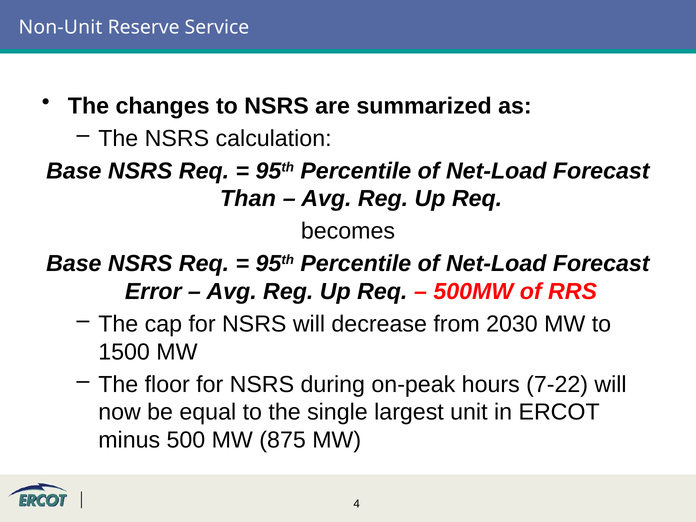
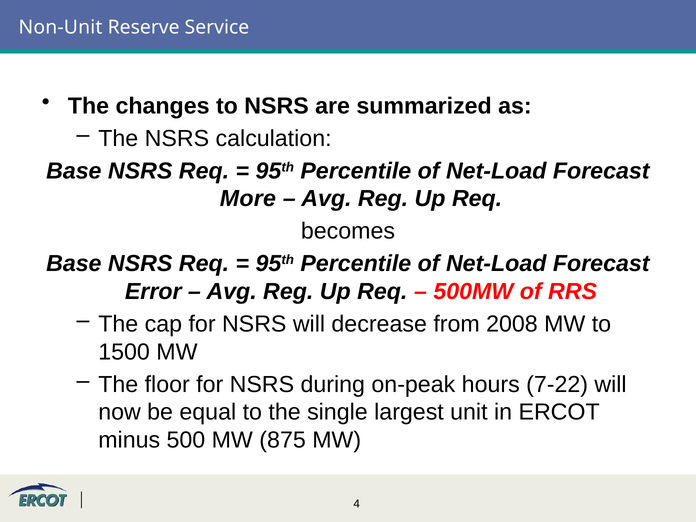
Than: Than -> More
2030: 2030 -> 2008
